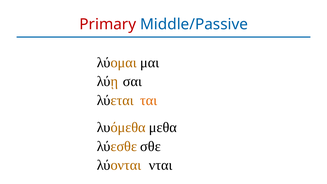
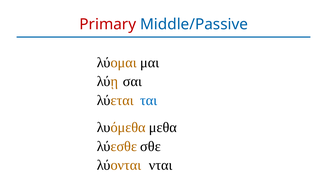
ται colour: orange -> blue
